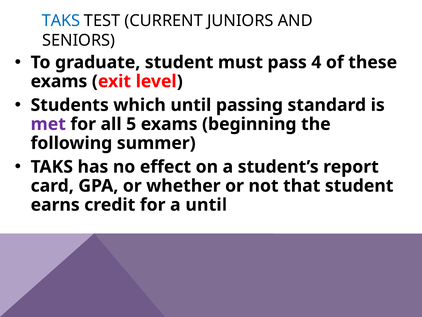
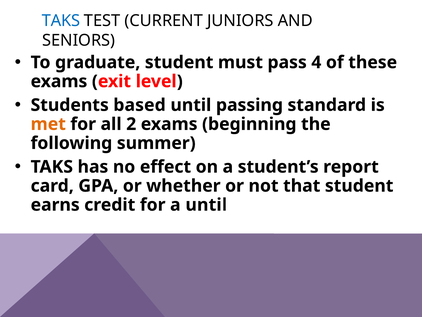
which: which -> based
met colour: purple -> orange
5: 5 -> 2
